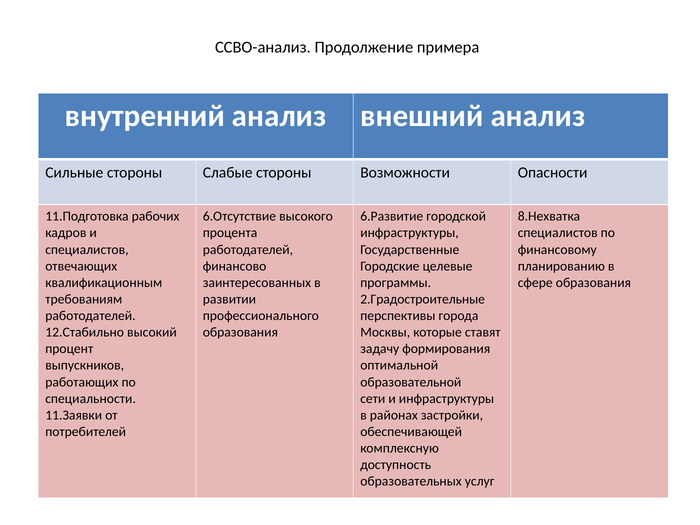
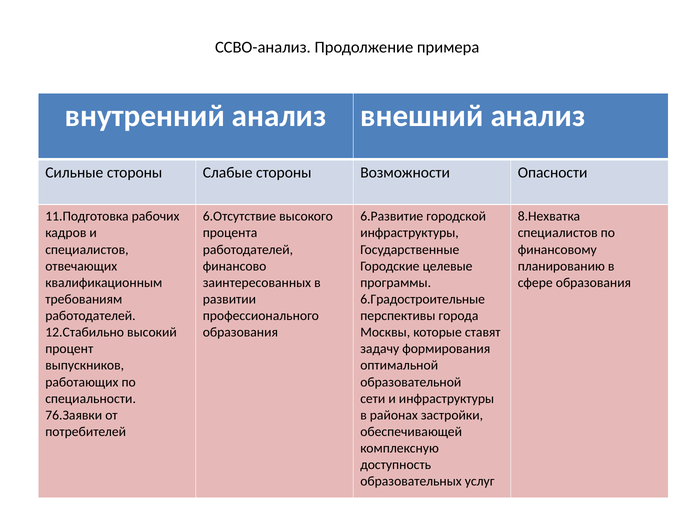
2.Градостроительные: 2.Градостроительные -> 6.Градостроительные
11.Заявки: 11.Заявки -> 76.Заявки
